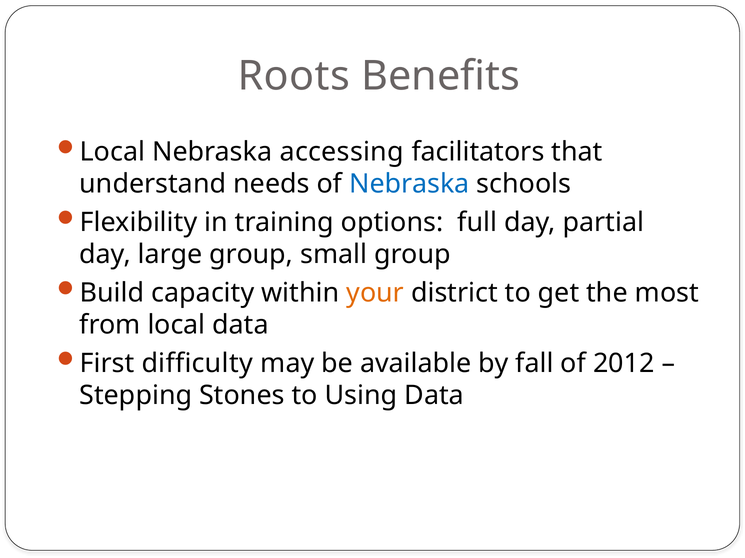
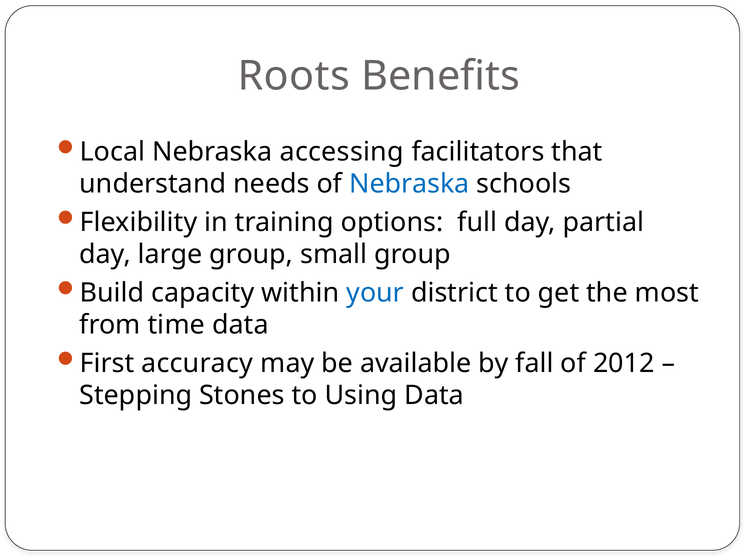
your colour: orange -> blue
from local: local -> time
difficulty: difficulty -> accuracy
